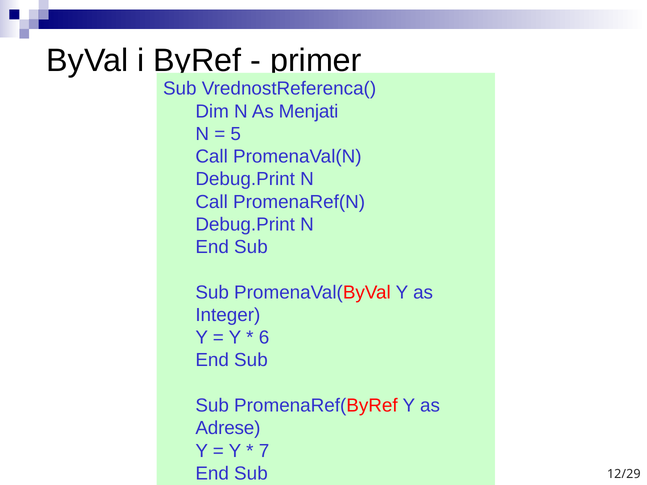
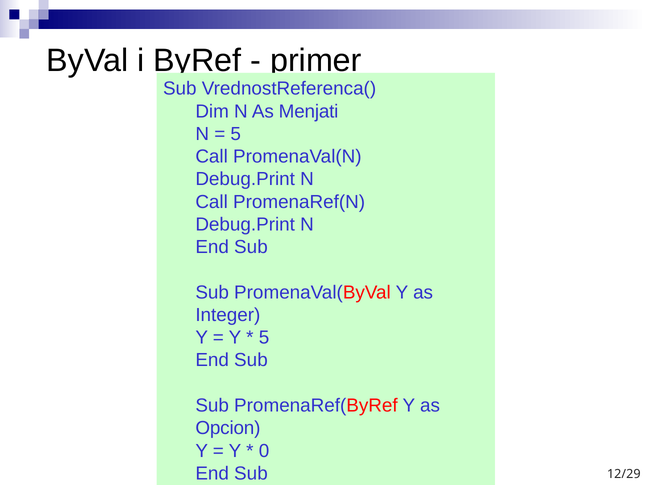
6 at (264, 338): 6 -> 5
Adrese: Adrese -> Opcion
7: 7 -> 0
